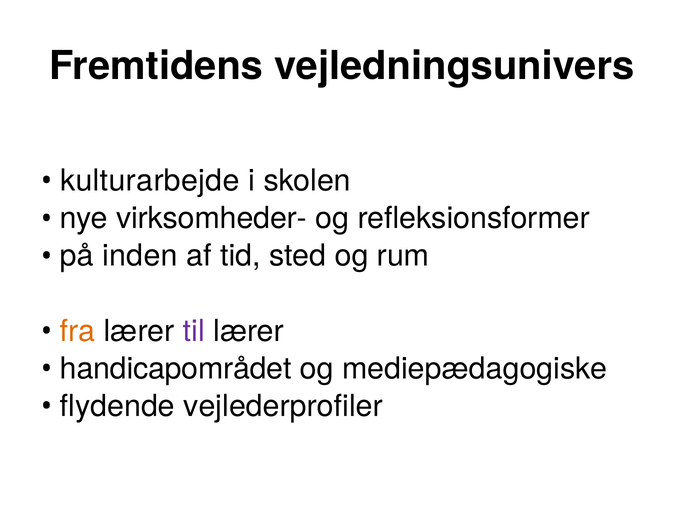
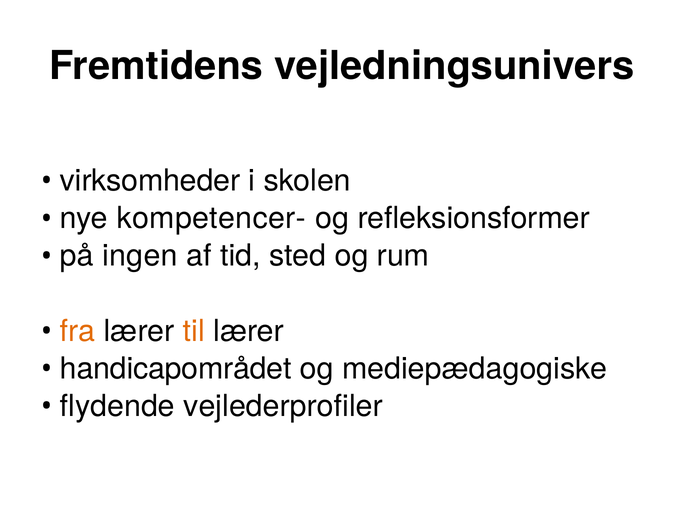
kulturarbejde: kulturarbejde -> virksomheder
virksomheder-: virksomheder- -> kompetencer-
inden: inden -> ingen
til colour: purple -> orange
